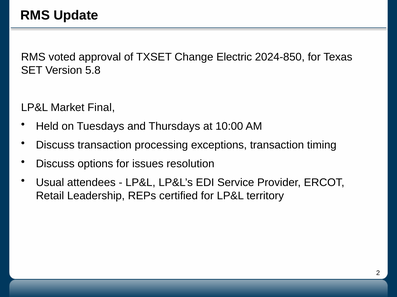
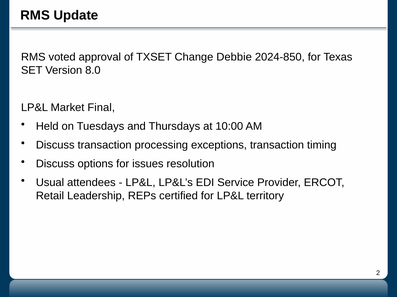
Electric: Electric -> Debbie
5.8: 5.8 -> 8.0
